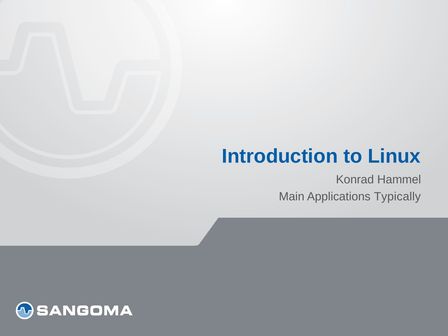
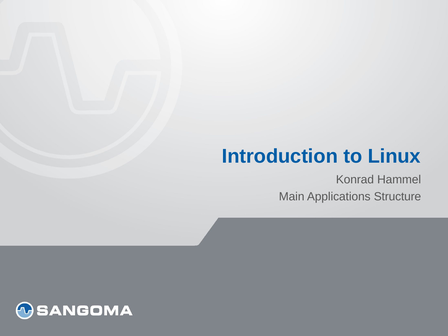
Typically: Typically -> Structure
